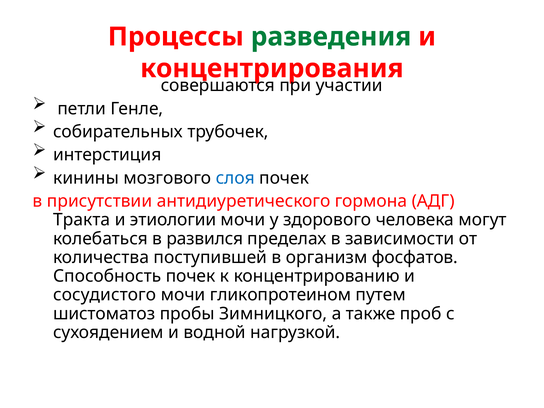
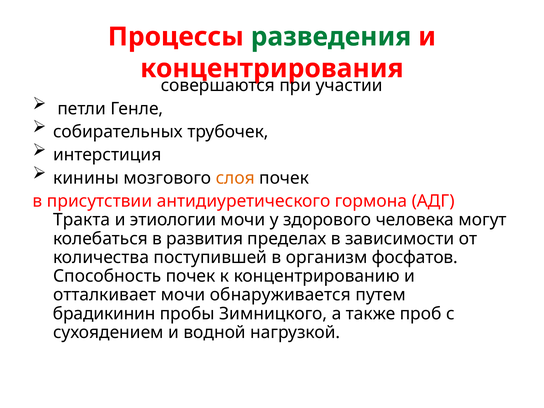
слоя colour: blue -> orange
развился: развился -> развития
сосудистого: сосудистого -> отталкивает
гликопротеином: гликопротеином -> обнаруживается
шистоматоз: шистоматоз -> брадикинин
